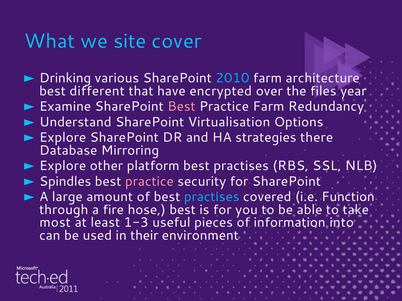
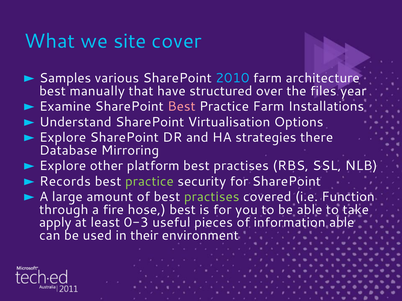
Drinking: Drinking -> Samples
different: different -> manually
encrypted: encrypted -> structured
Redundancy: Redundancy -> Installations
Spindles: Spindles -> Records
practice at (149, 182) colour: pink -> light green
practises at (212, 197) colour: light blue -> light green
most: most -> apply
1-3: 1-3 -> 0-3
information into: into -> able
